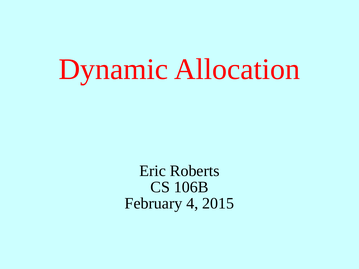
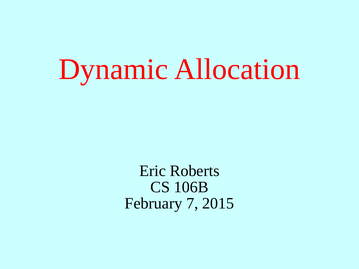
4: 4 -> 7
